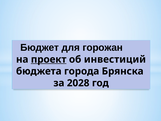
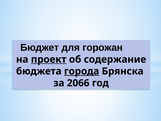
инвестиций: инвестиций -> содержание
города underline: none -> present
2028: 2028 -> 2066
